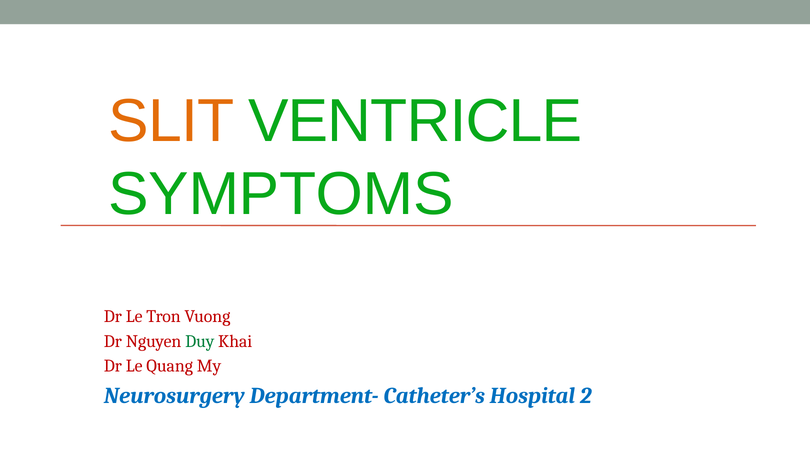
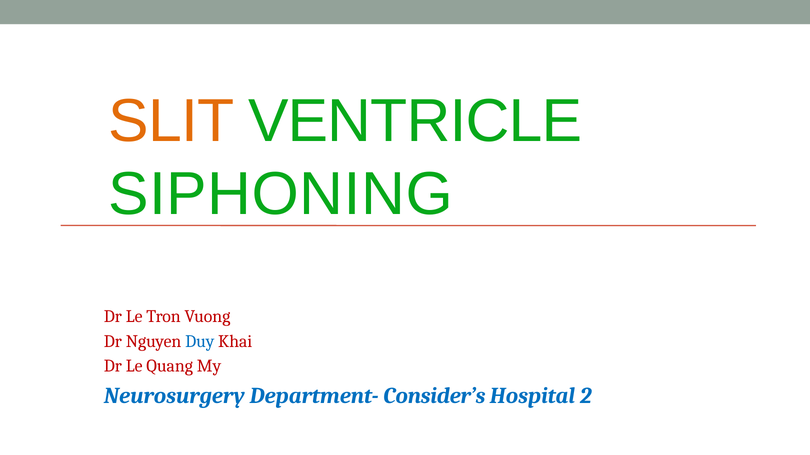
SYMPTOMS: SYMPTOMS -> SIPHONING
Duy colour: green -> blue
Catheter’s: Catheter’s -> Consider’s
